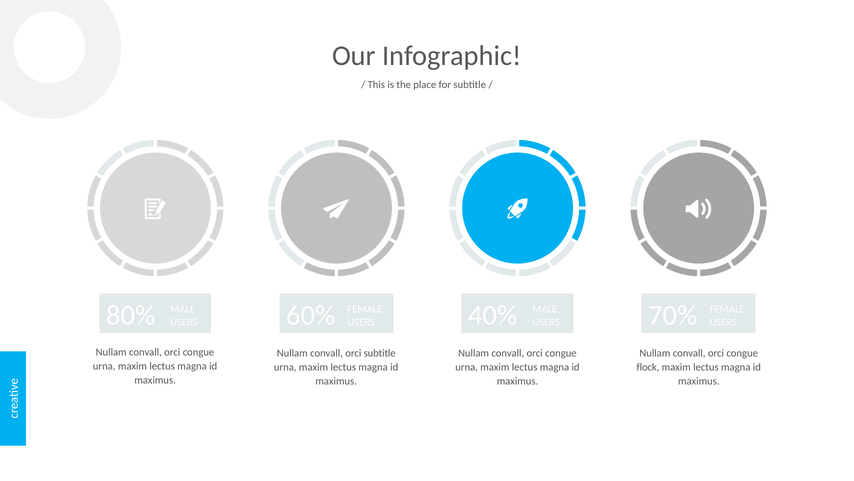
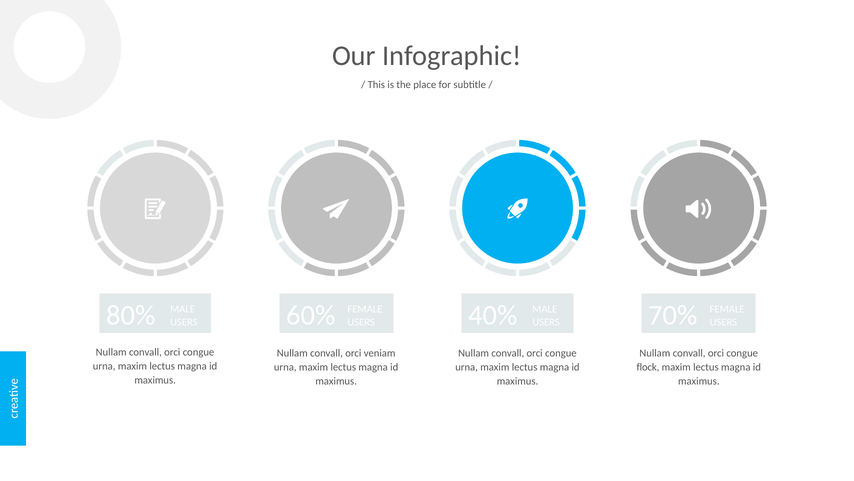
orci subtitle: subtitle -> veniam
